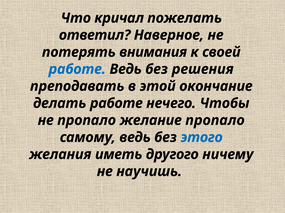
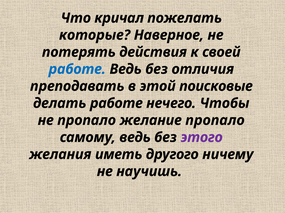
ответил: ответил -> которые
внимания: внимания -> действия
решения: решения -> отличия
окончание: окончание -> поисковые
этого colour: blue -> purple
